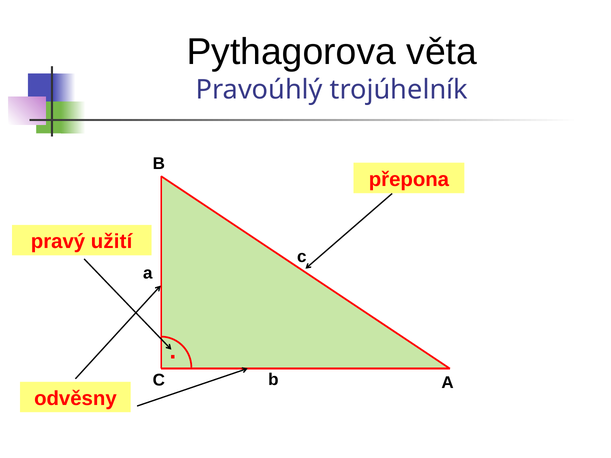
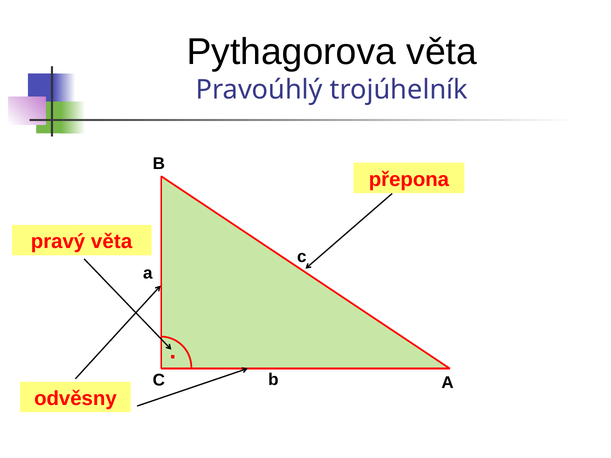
pravý užití: užití -> věta
